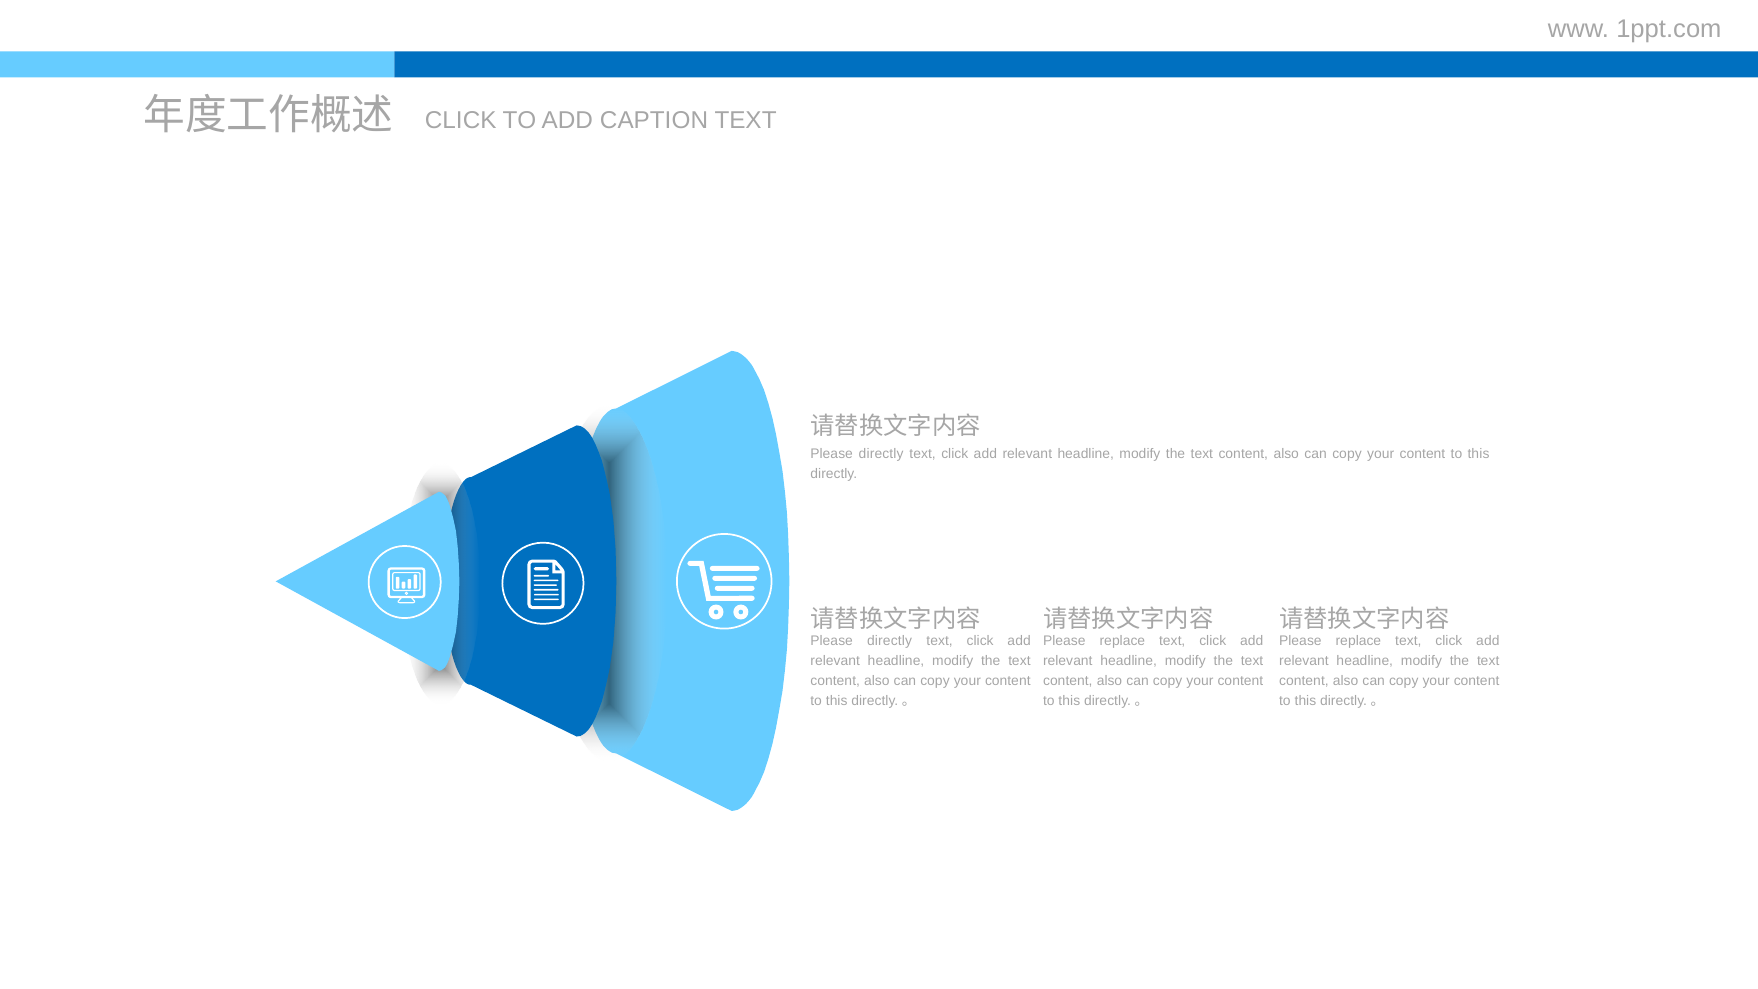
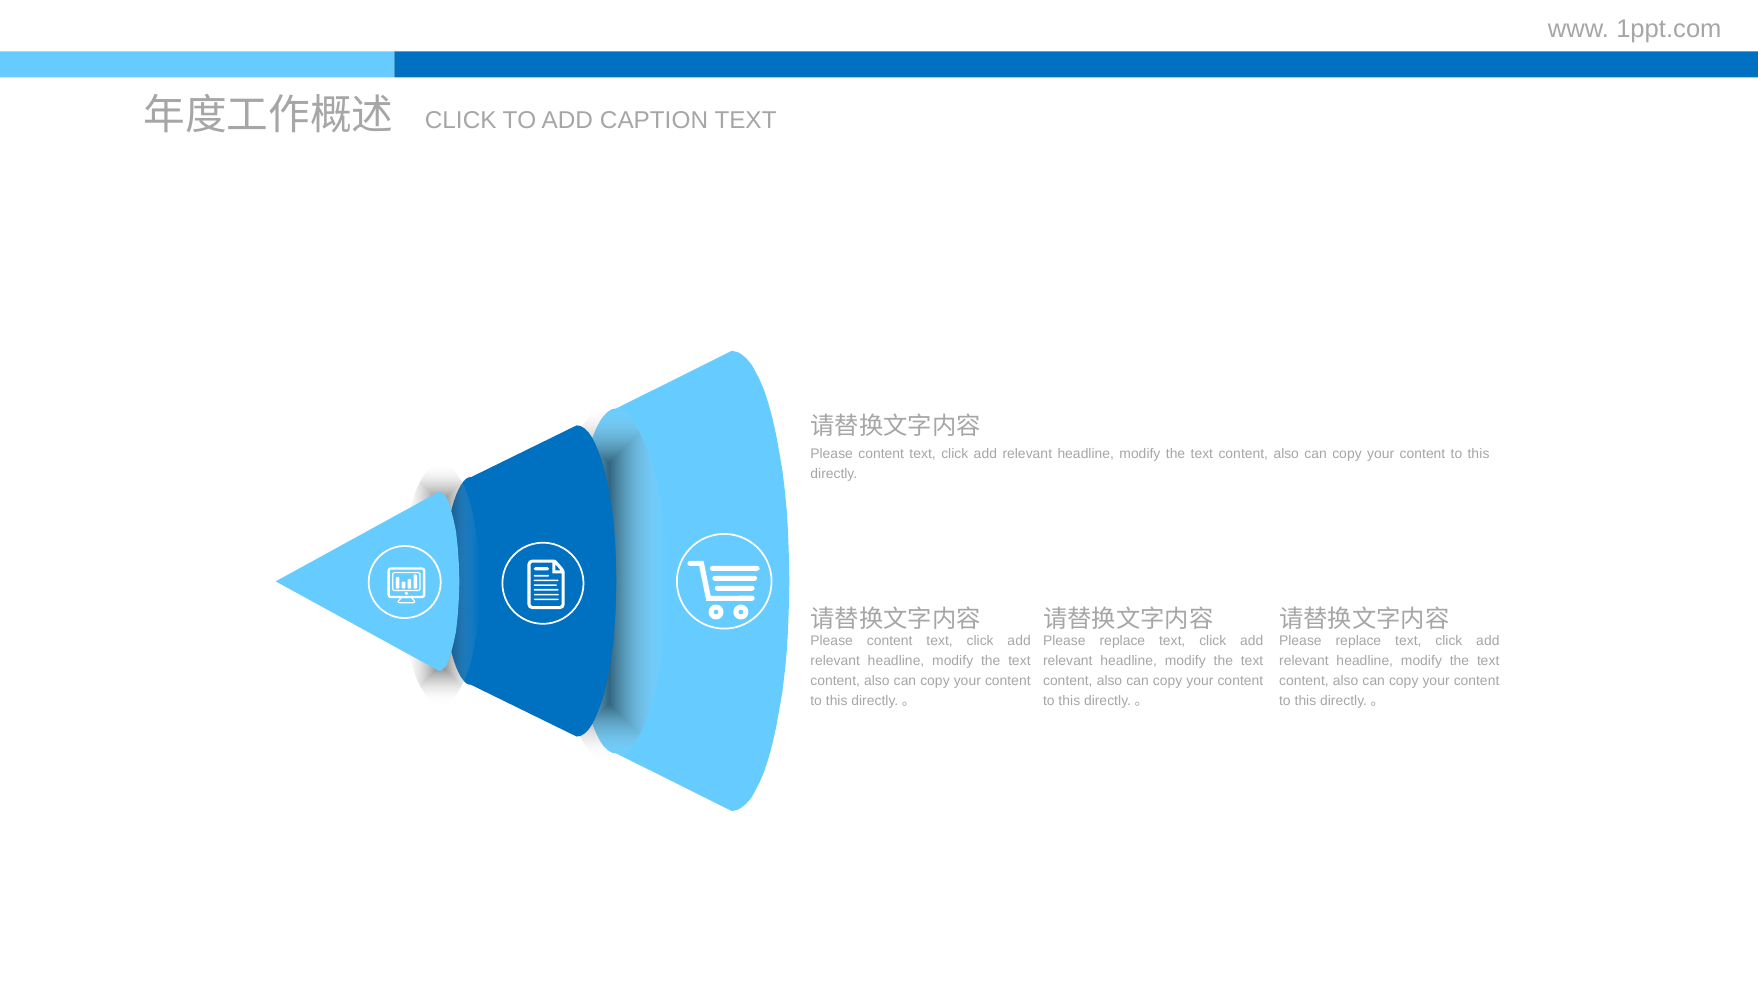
directly at (881, 454): directly -> content
directly at (890, 641): directly -> content
